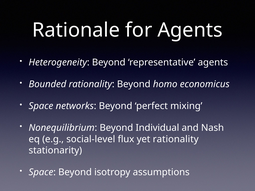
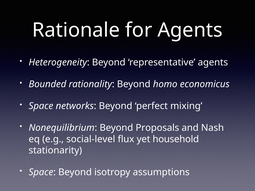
Individual: Individual -> Proposals
yet rationality: rationality -> household
